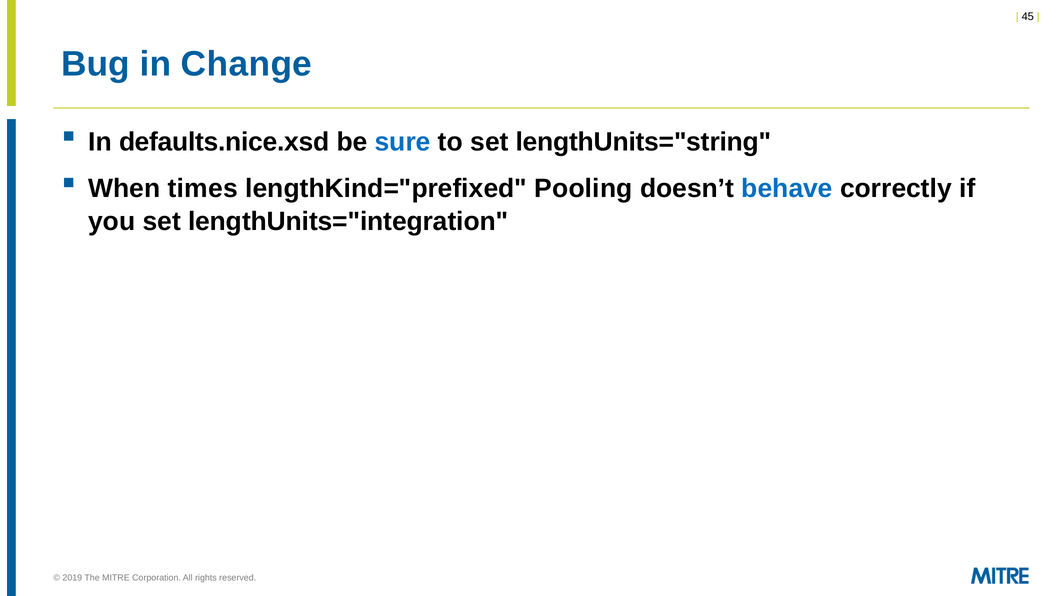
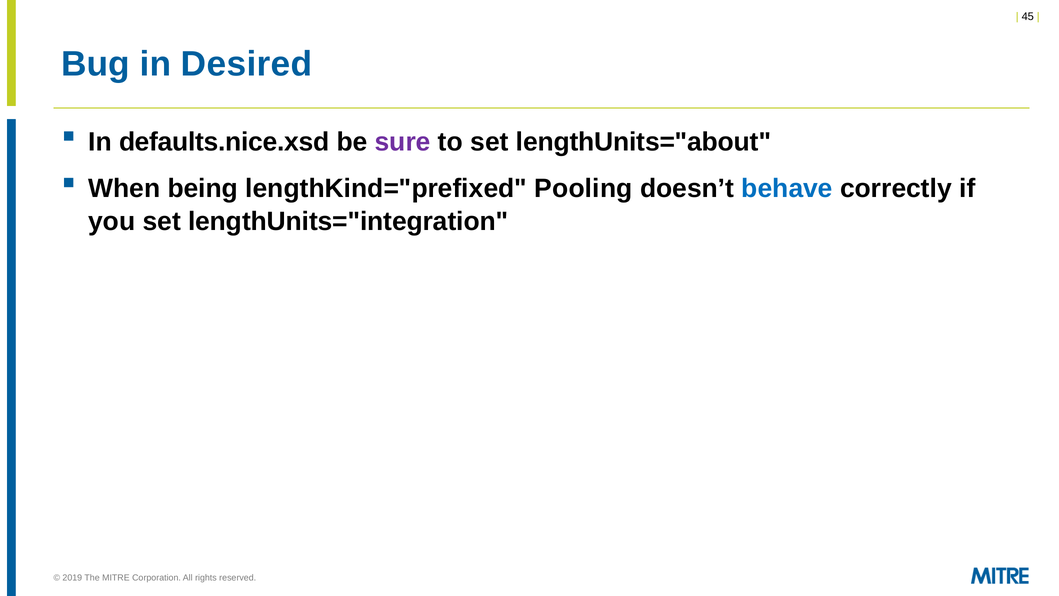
Change: Change -> Desired
sure colour: blue -> purple
lengthUnits="string: lengthUnits="string -> lengthUnits="about
times: times -> being
